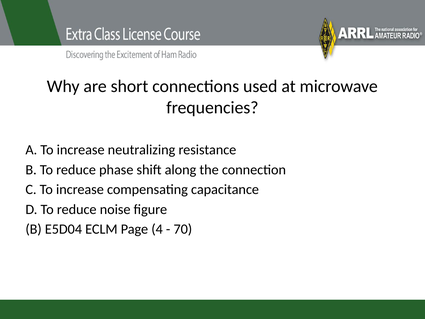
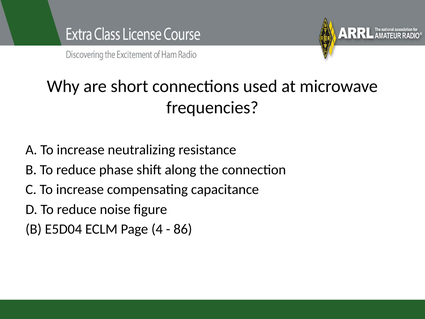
70: 70 -> 86
